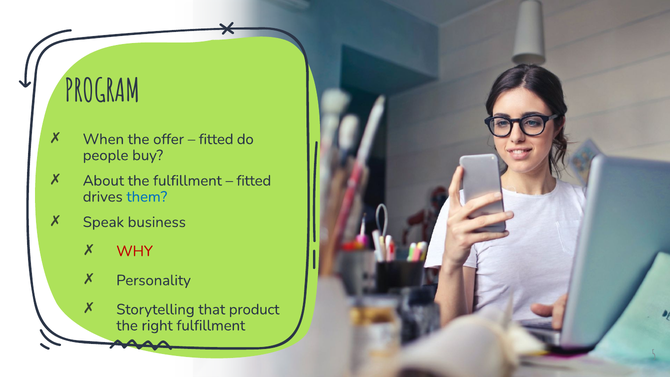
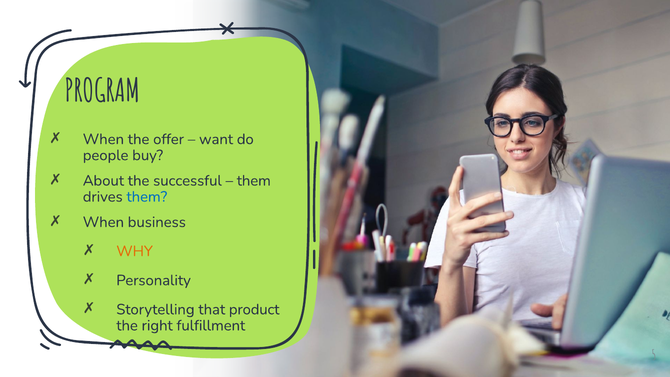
fitted at (216, 139): fitted -> want
the fulfillment: fulfillment -> successful
fitted at (254, 181): fitted -> them
Speak at (103, 222): Speak -> When
WHY colour: red -> orange
